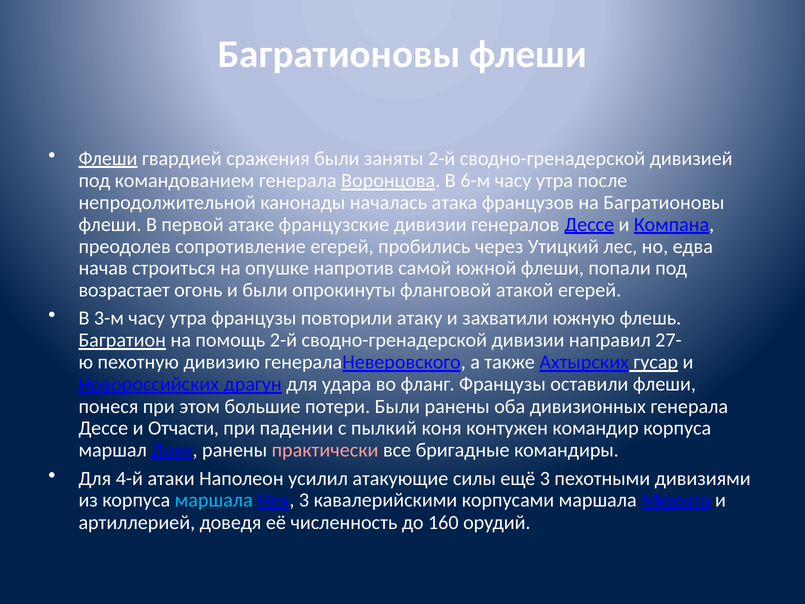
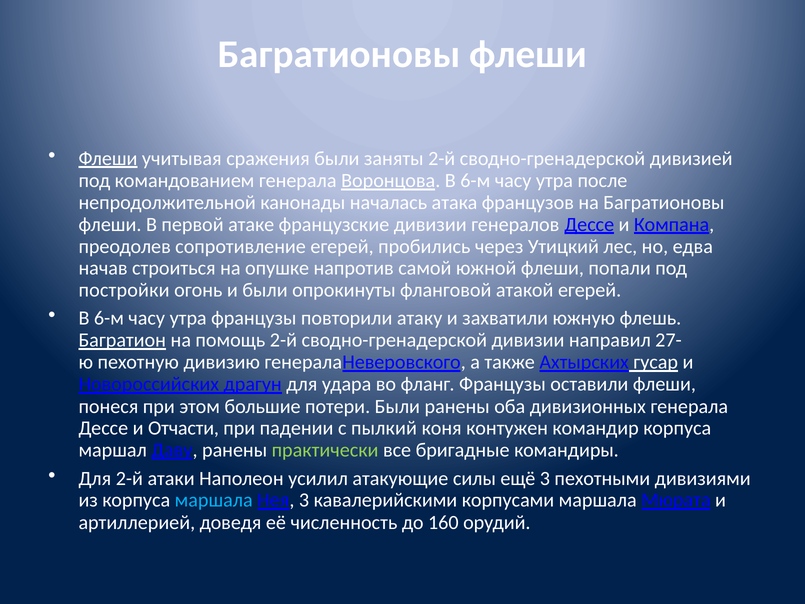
гвардией: гвардией -> учитывая
возрастает: возрастает -> постройки
3-м at (109, 318): 3-м -> 6-м
практически colour: pink -> light green
Для 4-й: 4-й -> 2-й
